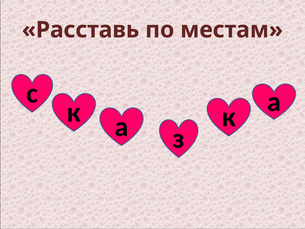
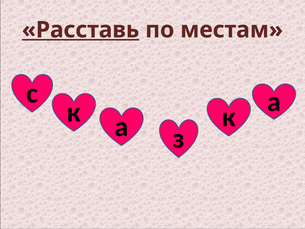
Расставь underline: none -> present
